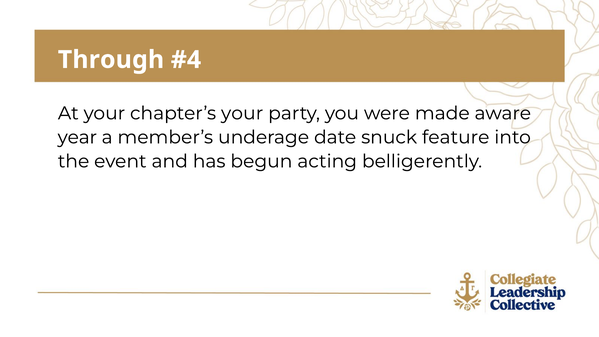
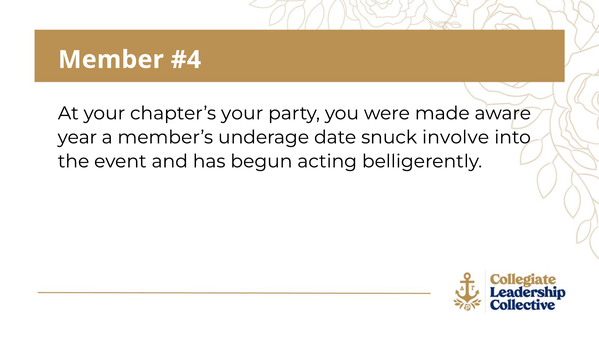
Through: Through -> Member
feature: feature -> involve
